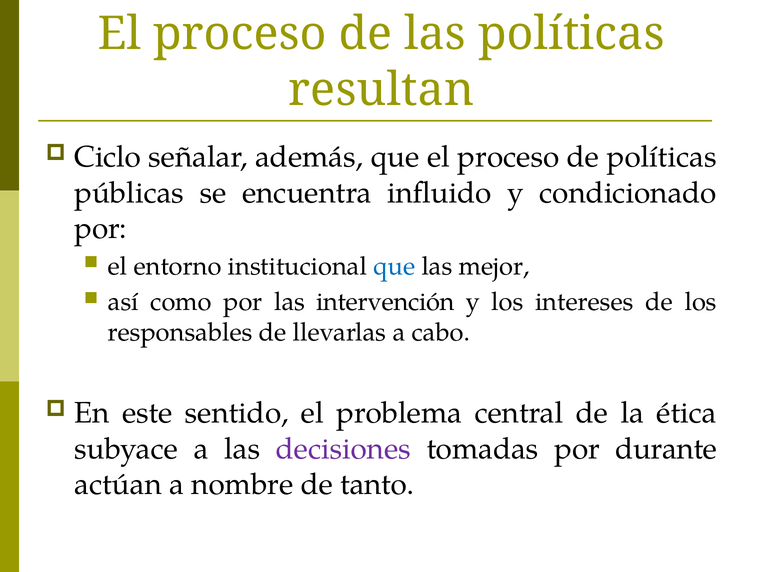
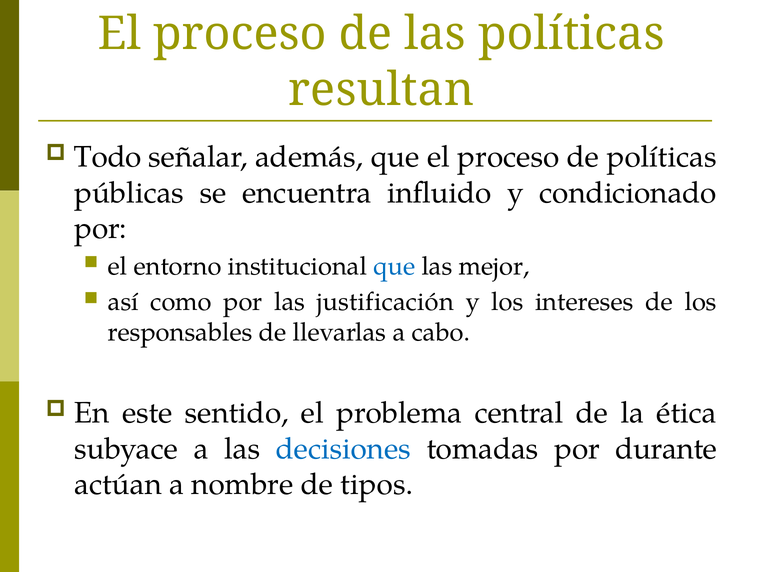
Ciclo: Ciclo -> Todo
intervención: intervención -> justificación
decisiones colour: purple -> blue
tanto: tanto -> tipos
